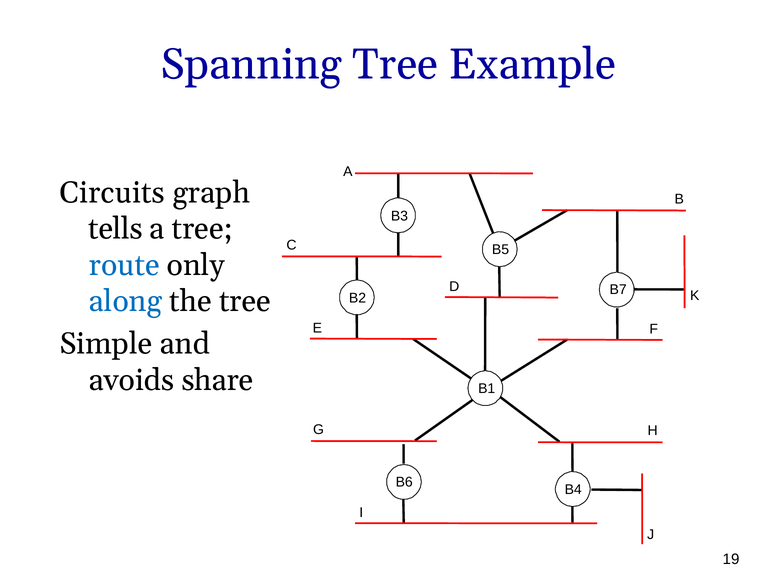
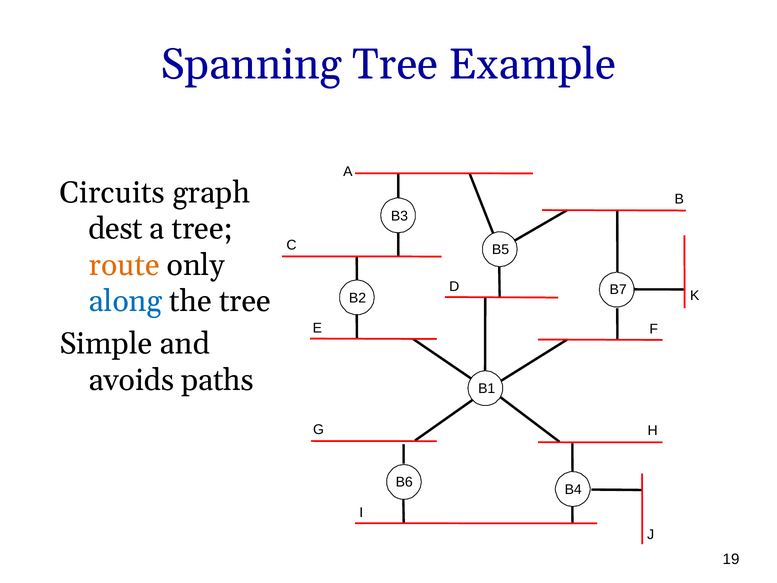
tells: tells -> dest
route colour: blue -> orange
share: share -> paths
